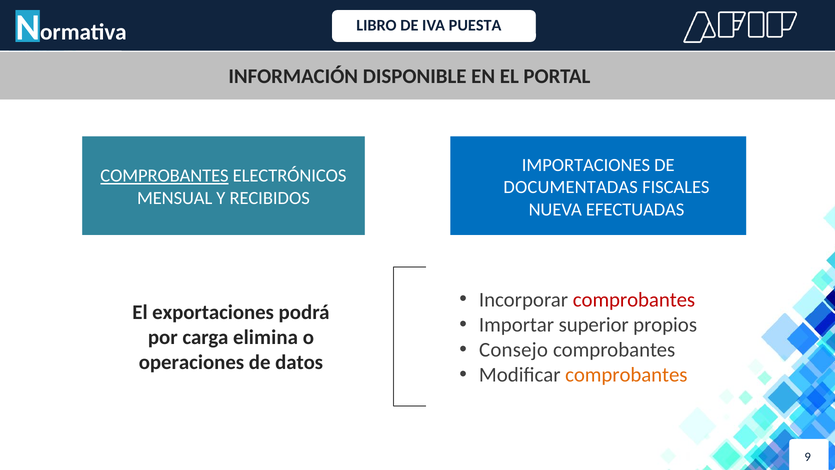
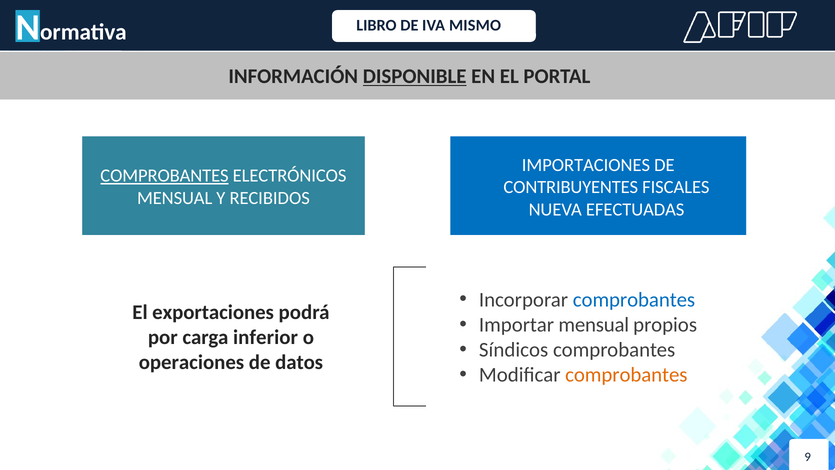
PUESTA: PUESTA -> MISMO
DISPONIBLE underline: none -> present
DOCUMENTADAS: DOCUMENTADAS -> CONTRIBUYENTES
comprobantes at (634, 300) colour: red -> blue
Importar superior: superior -> mensual
elimina: elimina -> inferior
Consejo: Consejo -> Síndicos
